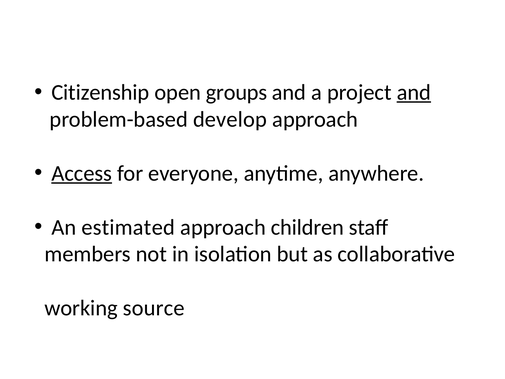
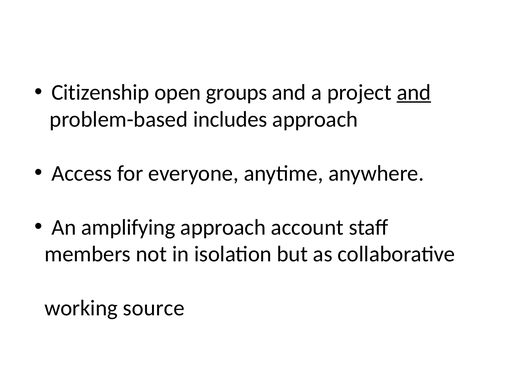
develop: develop -> includes
Access underline: present -> none
estimated: estimated -> amplifying
children: children -> account
